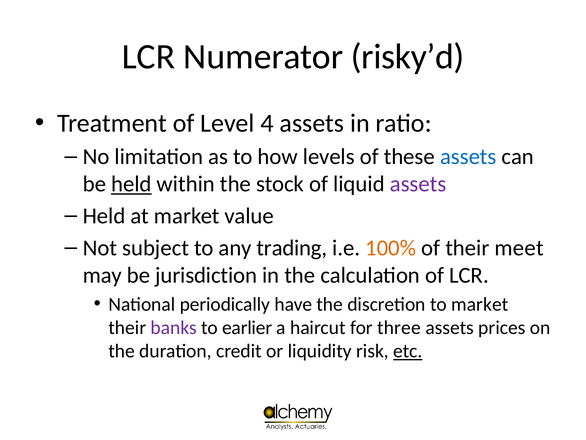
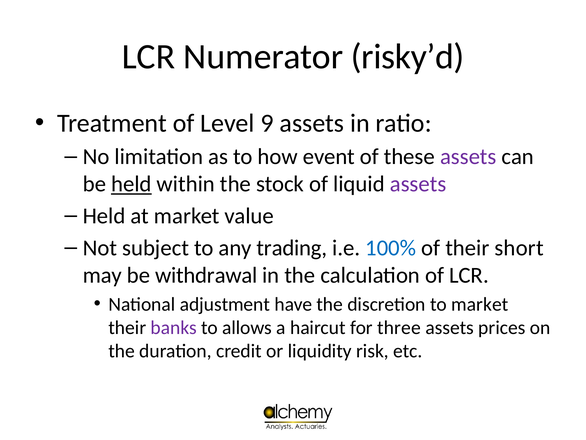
4: 4 -> 9
levels: levels -> event
assets at (468, 157) colour: blue -> purple
100% colour: orange -> blue
meet: meet -> short
jurisdiction: jurisdiction -> withdrawal
periodically: periodically -> adjustment
earlier: earlier -> allows
etc underline: present -> none
